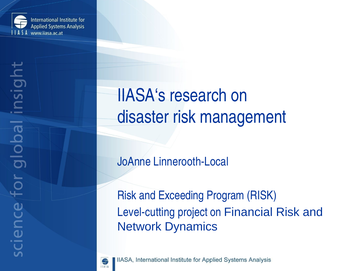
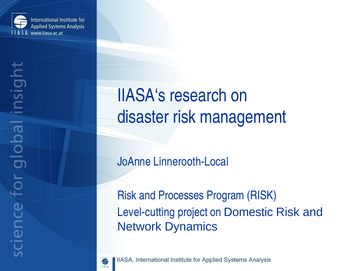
Exceeding: Exceeding -> Processes
Financial: Financial -> Domestic
